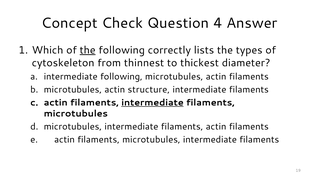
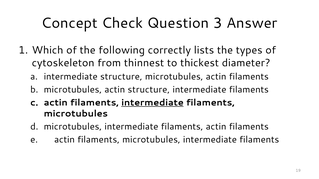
4: 4 -> 3
the at (88, 50) underline: present -> none
intermediate following: following -> structure
